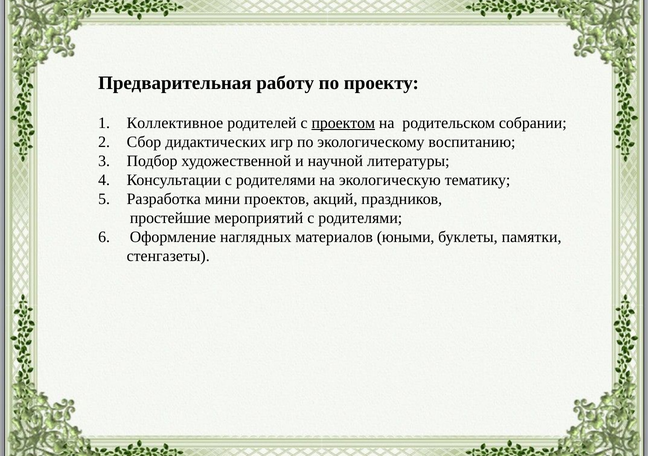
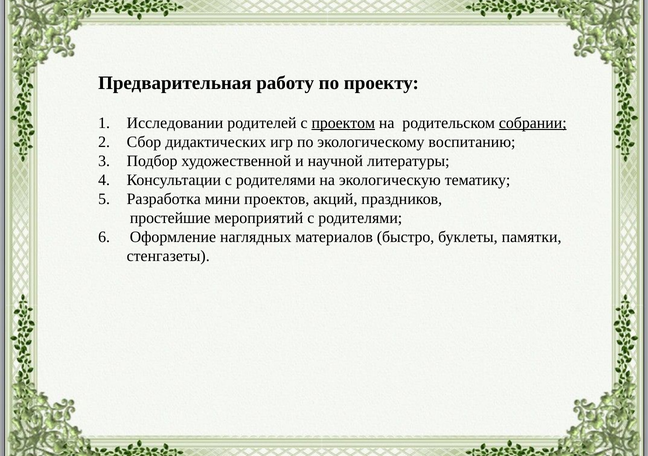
Коллективное: Коллективное -> Исследовании
собрании underline: none -> present
юными: юными -> быстро
